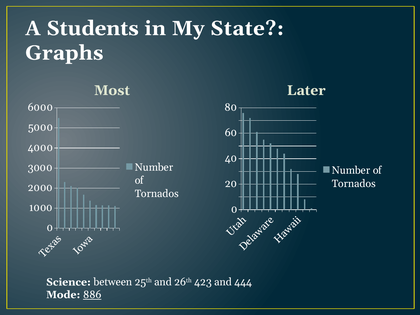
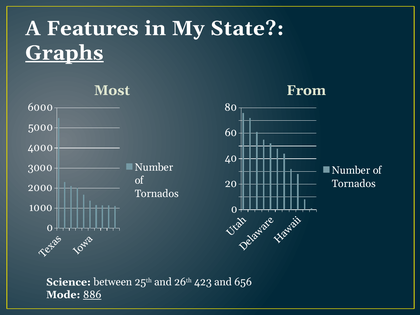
Students: Students -> Features
Graphs underline: none -> present
Later: Later -> From
444: 444 -> 656
